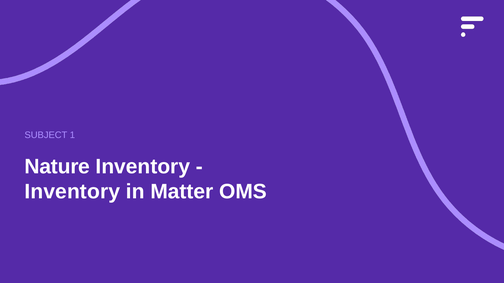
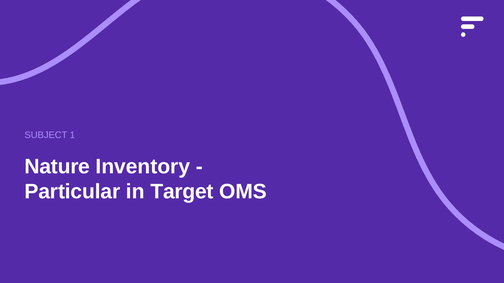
Inventory at (72, 192): Inventory -> Particular
Matter: Matter -> Target
